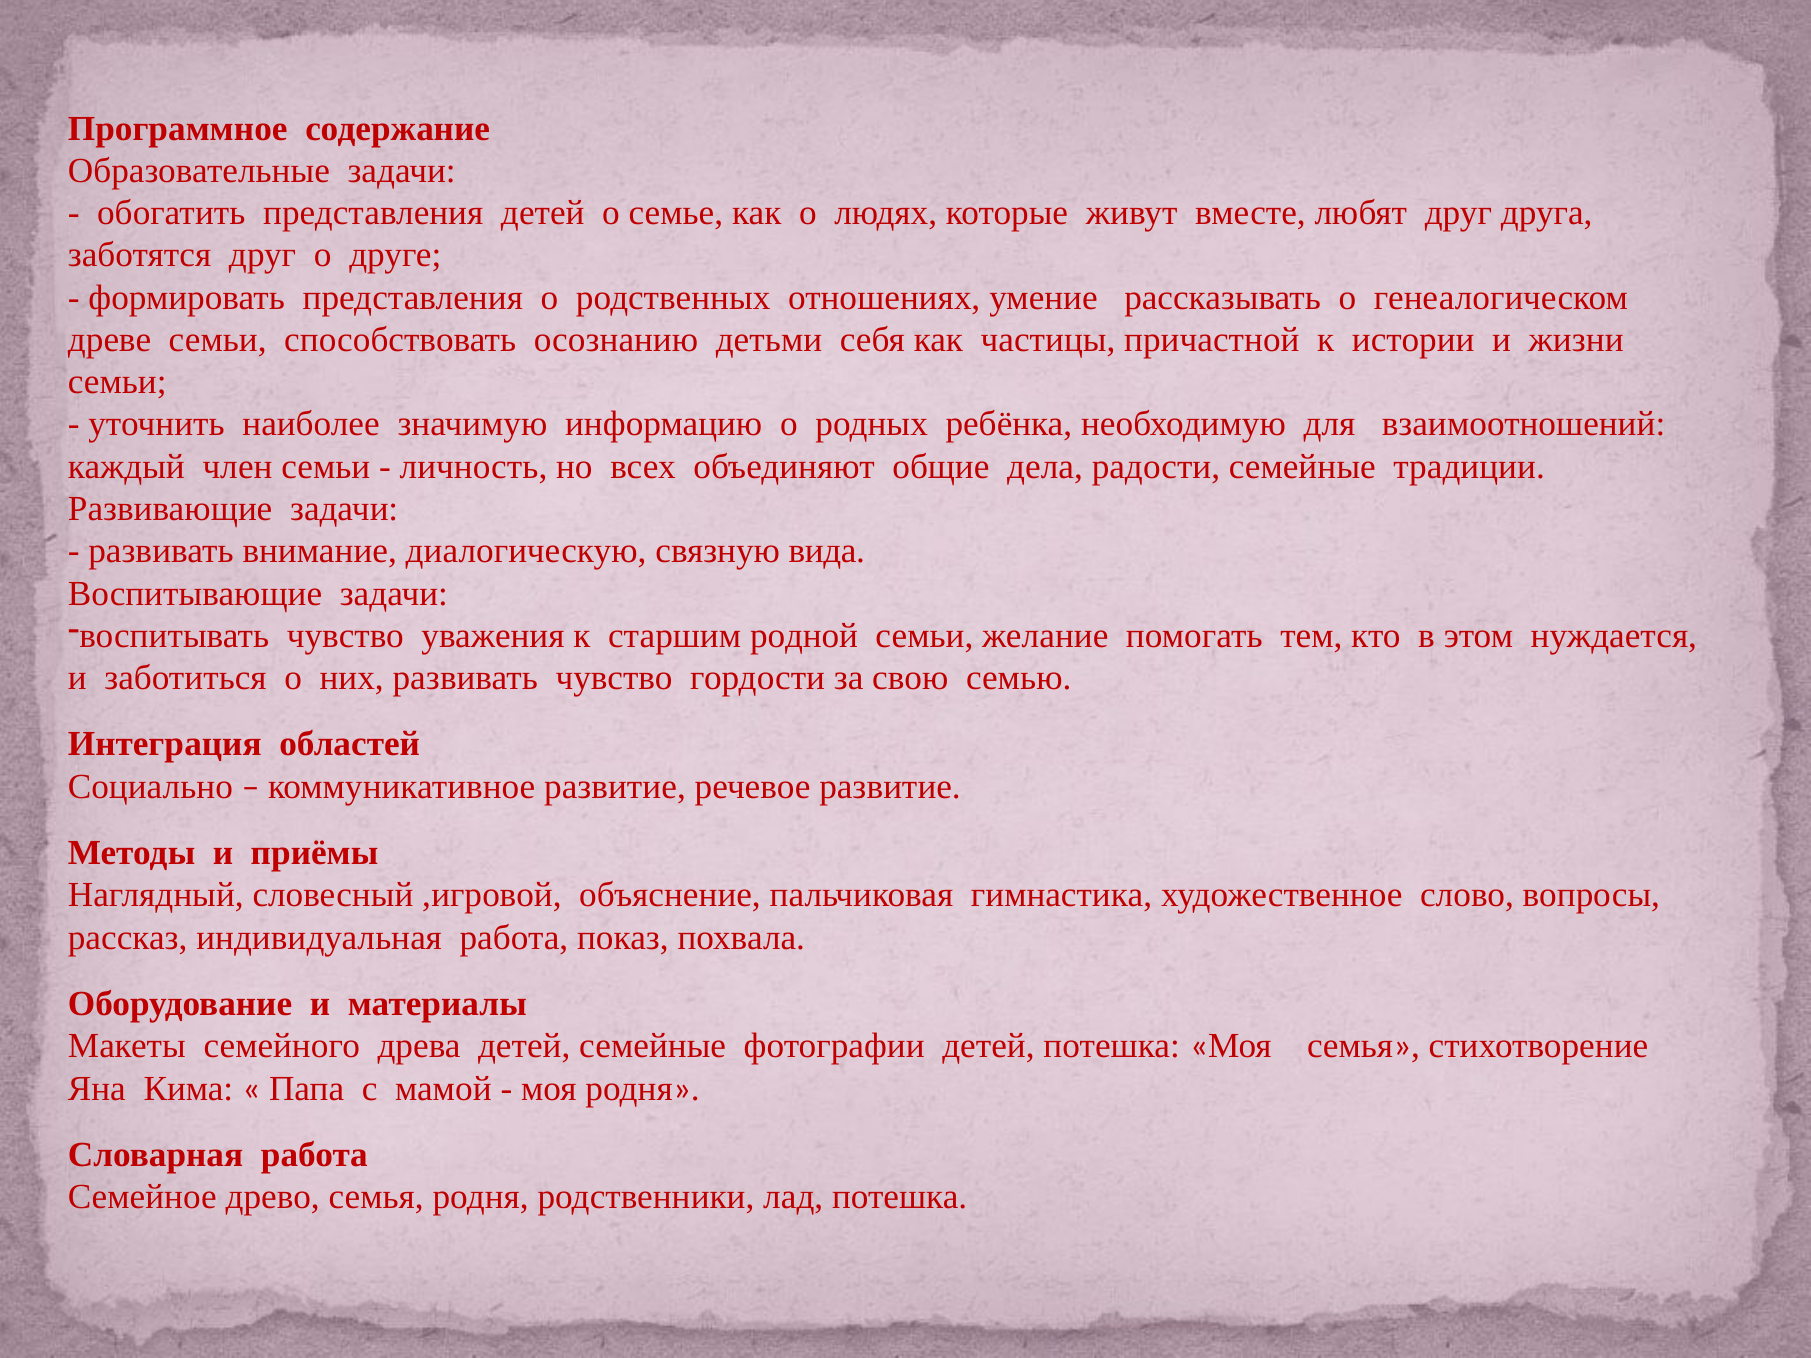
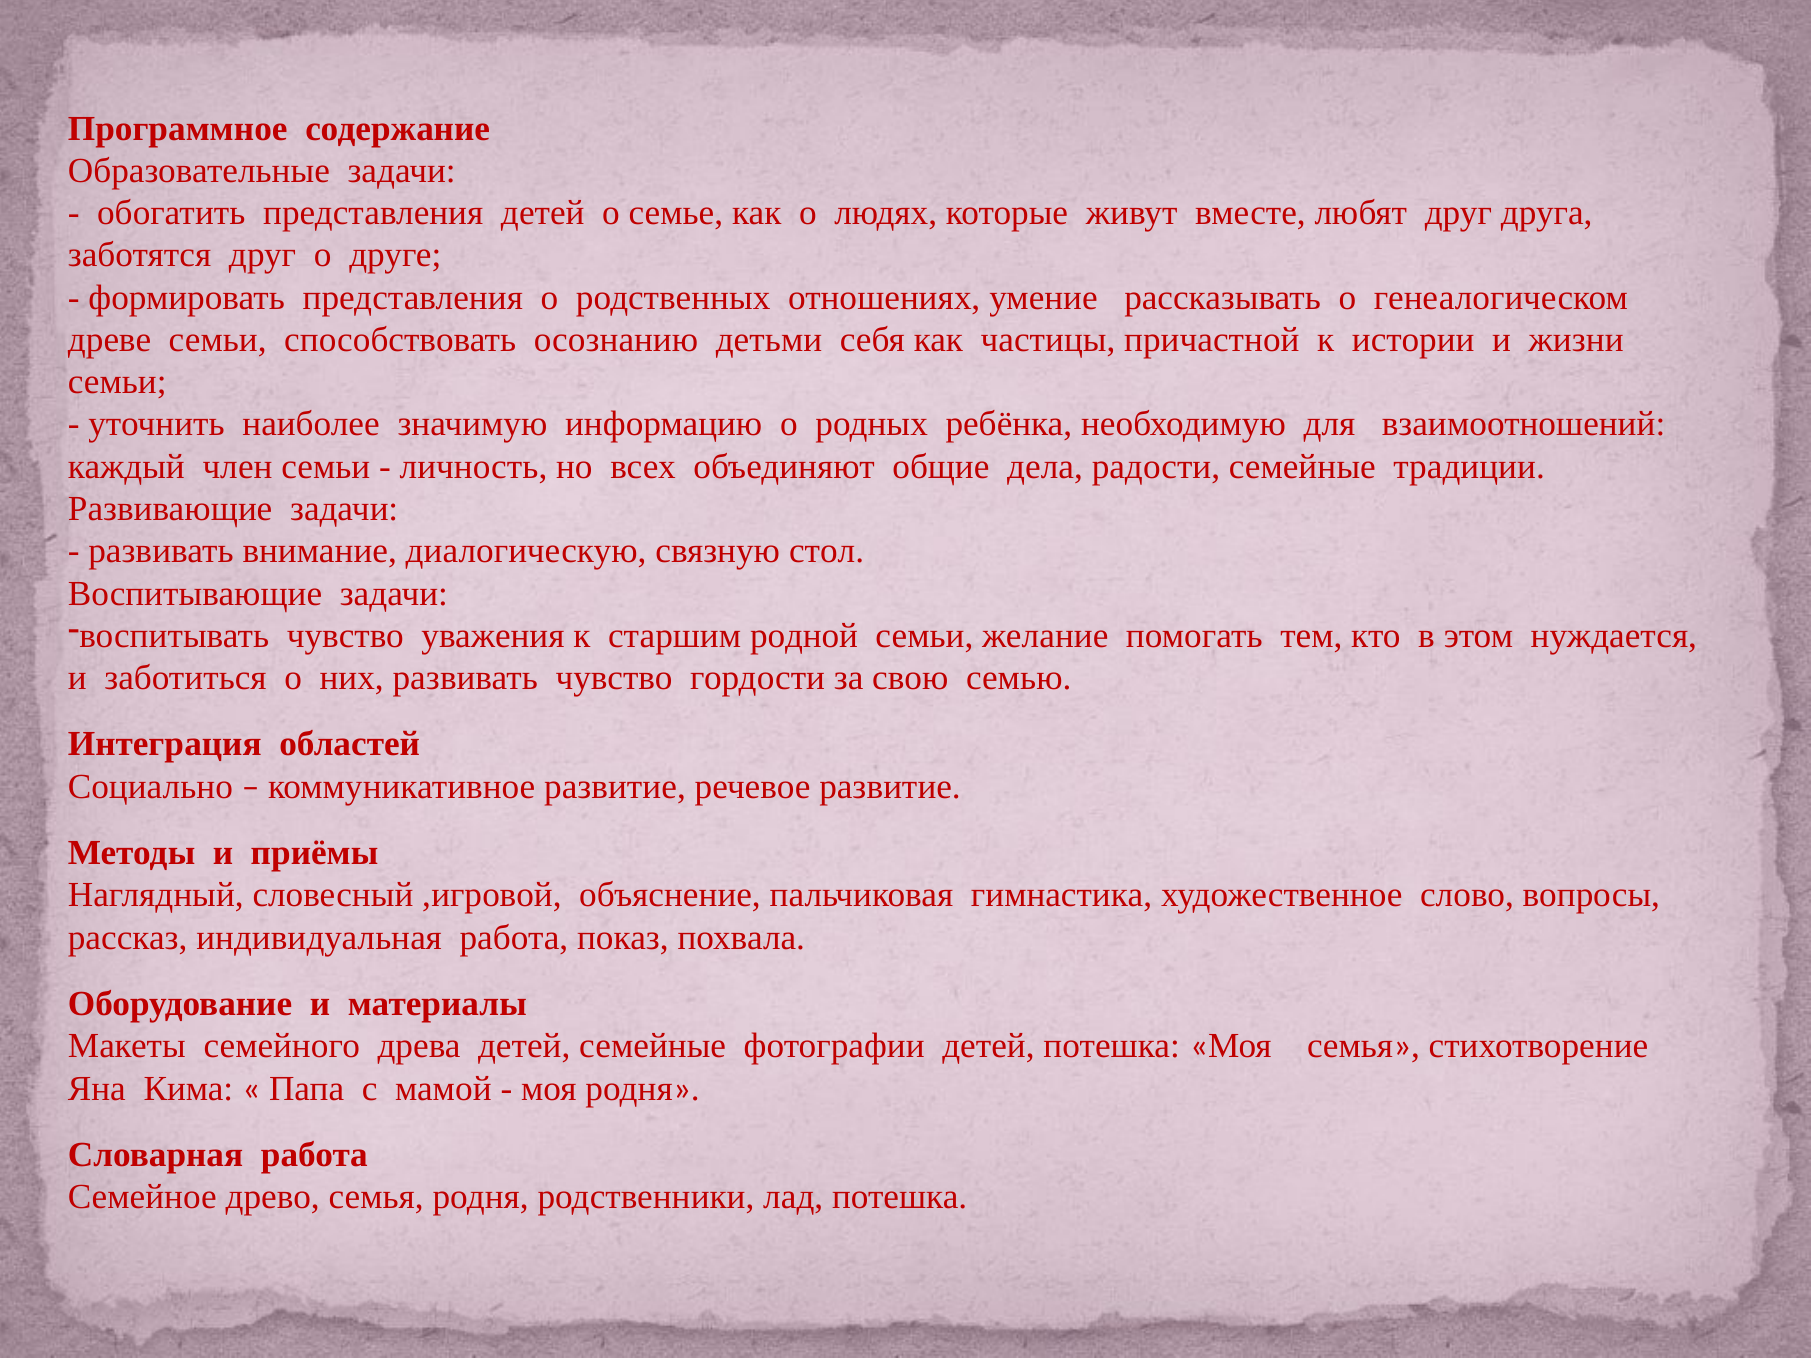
вида: вида -> стол
